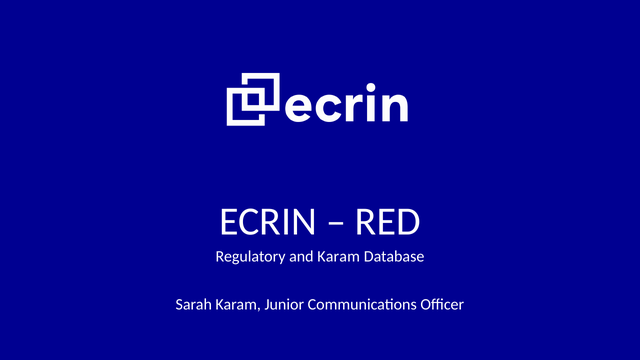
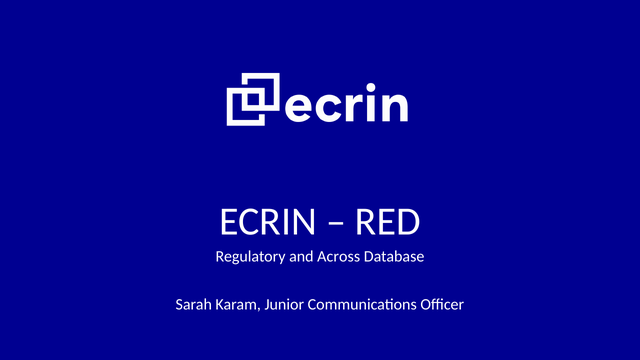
and Karam: Karam -> Across
